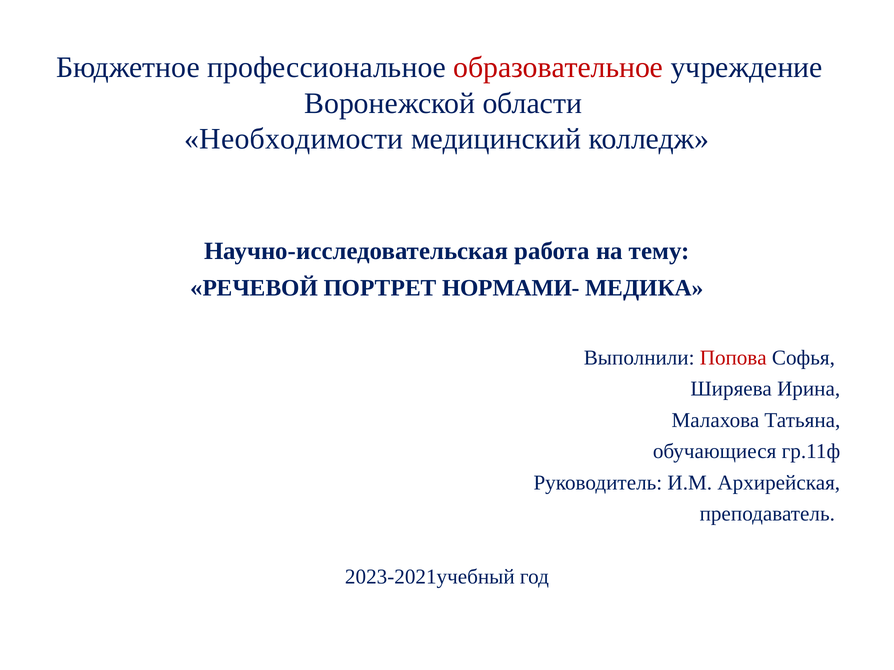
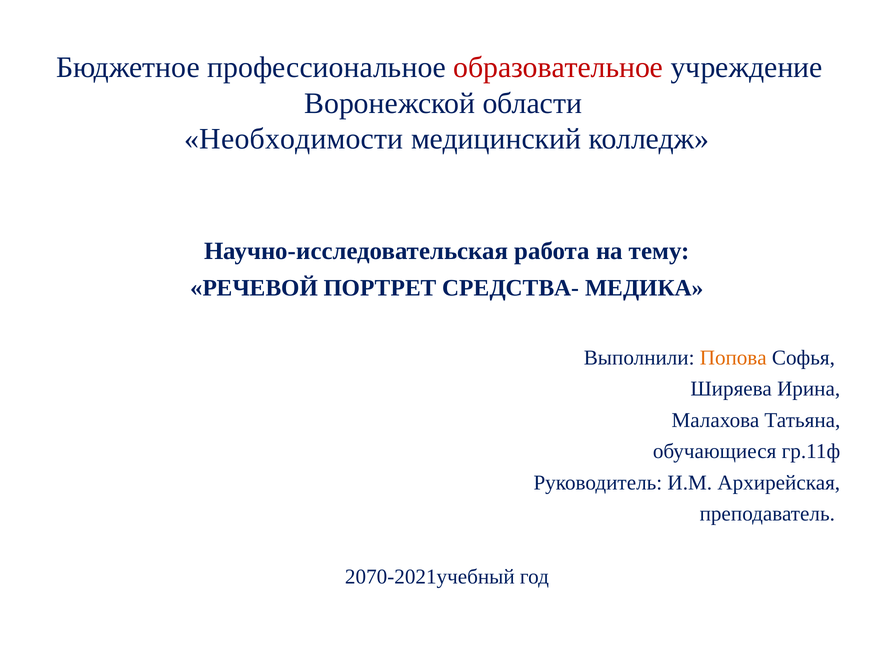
НОРМАМИ-: НОРМАМИ- -> СРЕДСТВА-
Попова colour: red -> orange
2023-2021учебный: 2023-2021учебный -> 2070-2021учебный
